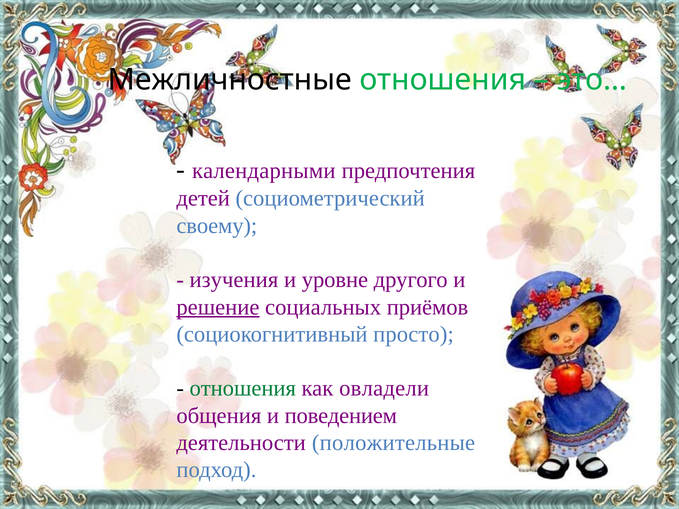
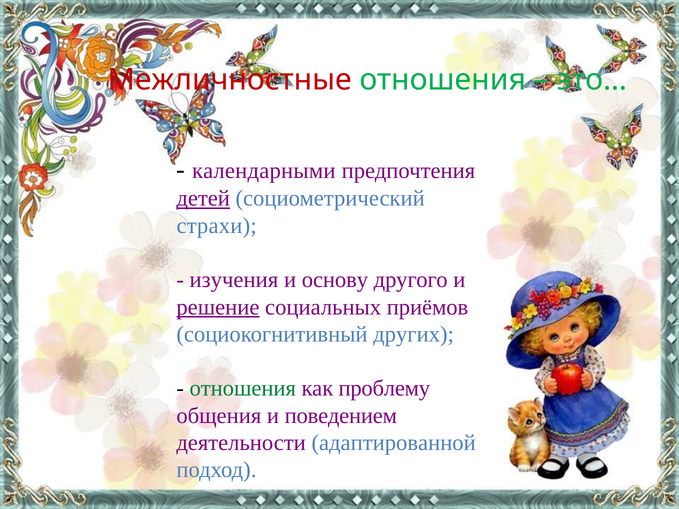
Межличностные colour: black -> red
детей underline: none -> present
своему: своему -> страхи
уровне: уровне -> основу
просто: просто -> других
овладели: овладели -> проблему
положительные: положительные -> адаптированной
